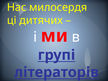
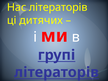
Нас милосердя: милосердя -> літераторів
